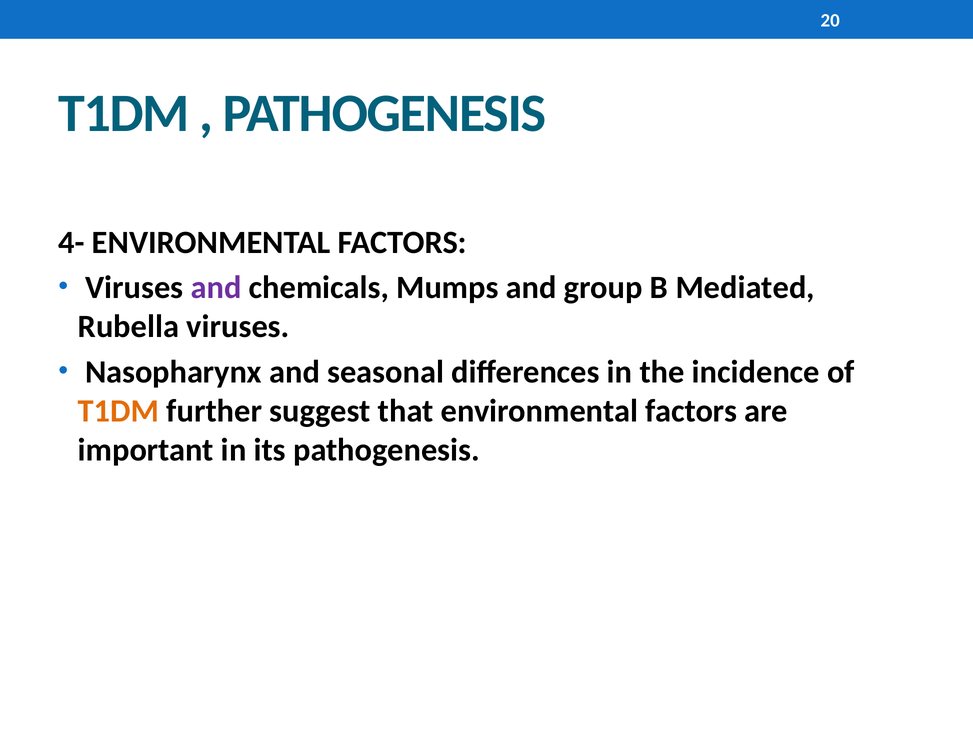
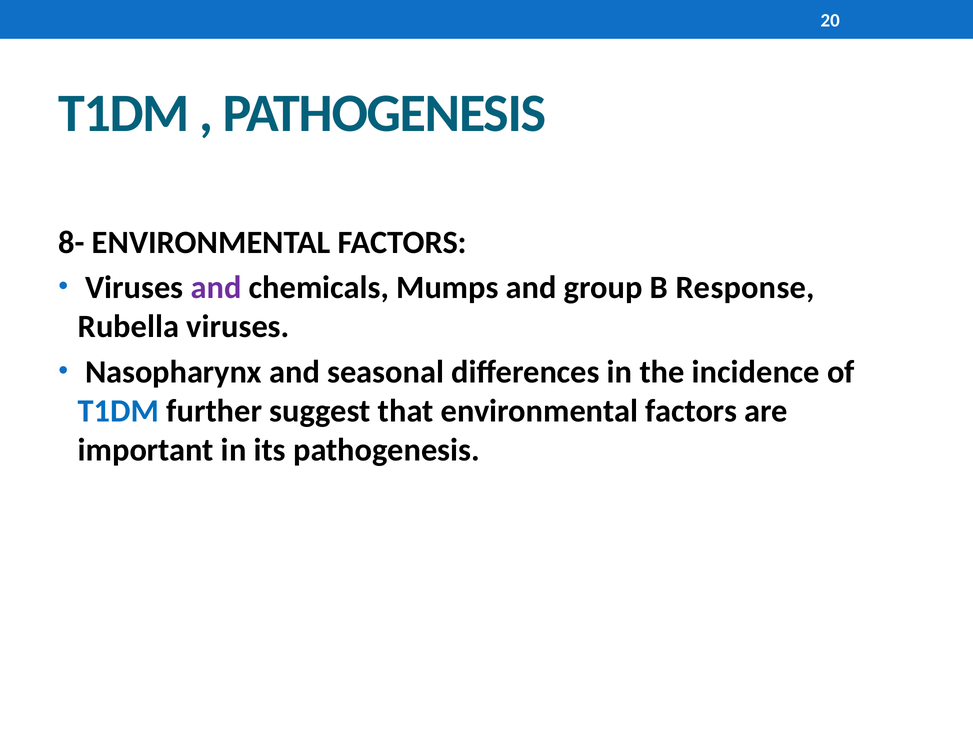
4-: 4- -> 8-
Mediated: Mediated -> Response
T1DM at (118, 411) colour: orange -> blue
